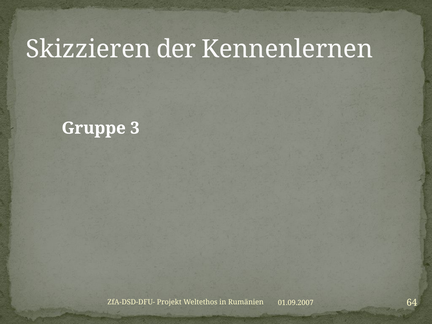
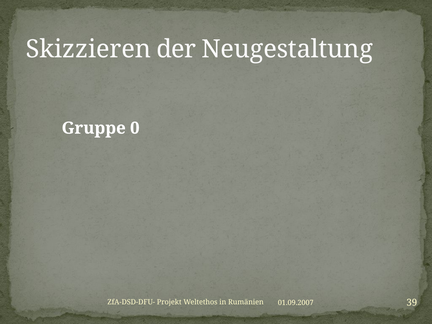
Kennenlernen: Kennenlernen -> Neugestaltung
3: 3 -> 0
64: 64 -> 39
